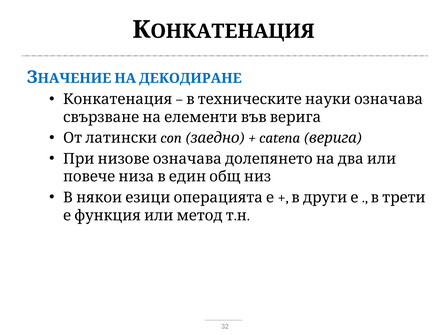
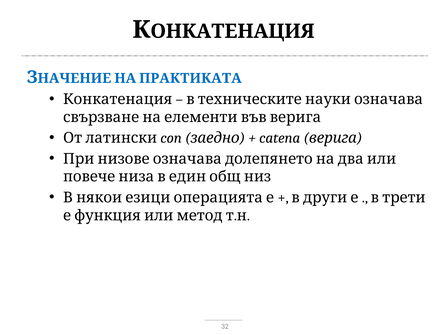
ДЕКОДИРАНЕ: ДЕКОДИРАНЕ -> ПРАКТИКАТА
